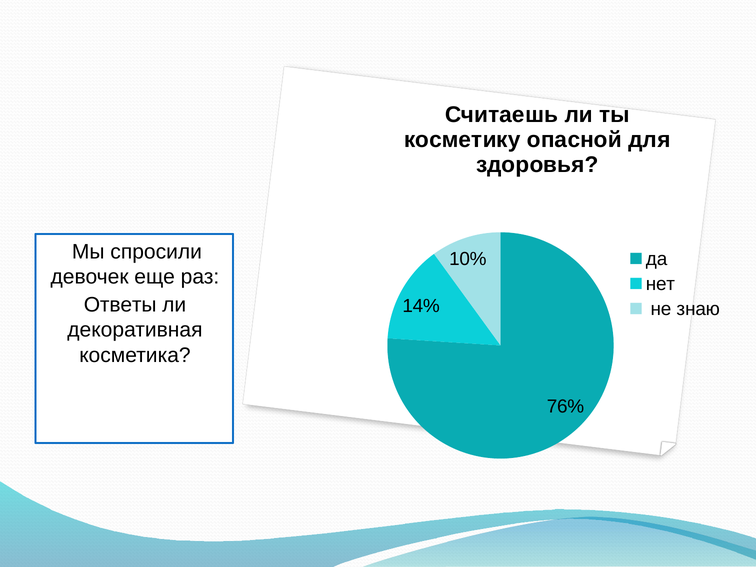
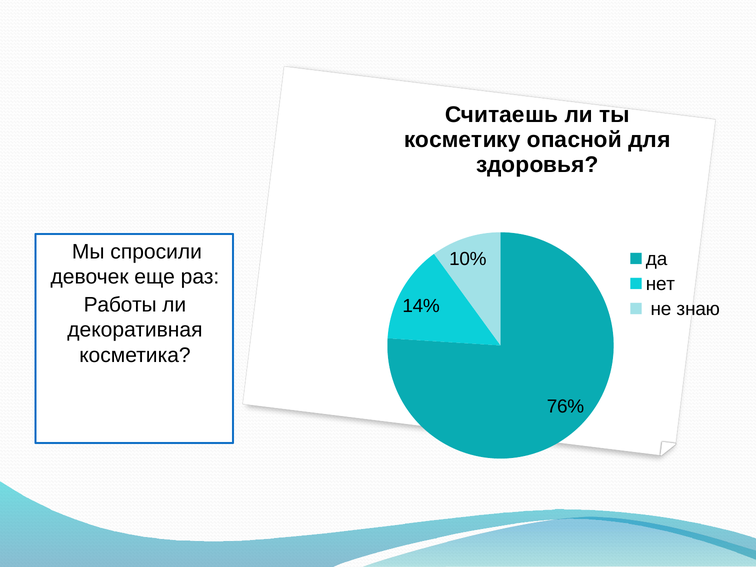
Ответы: Ответы -> Работы
